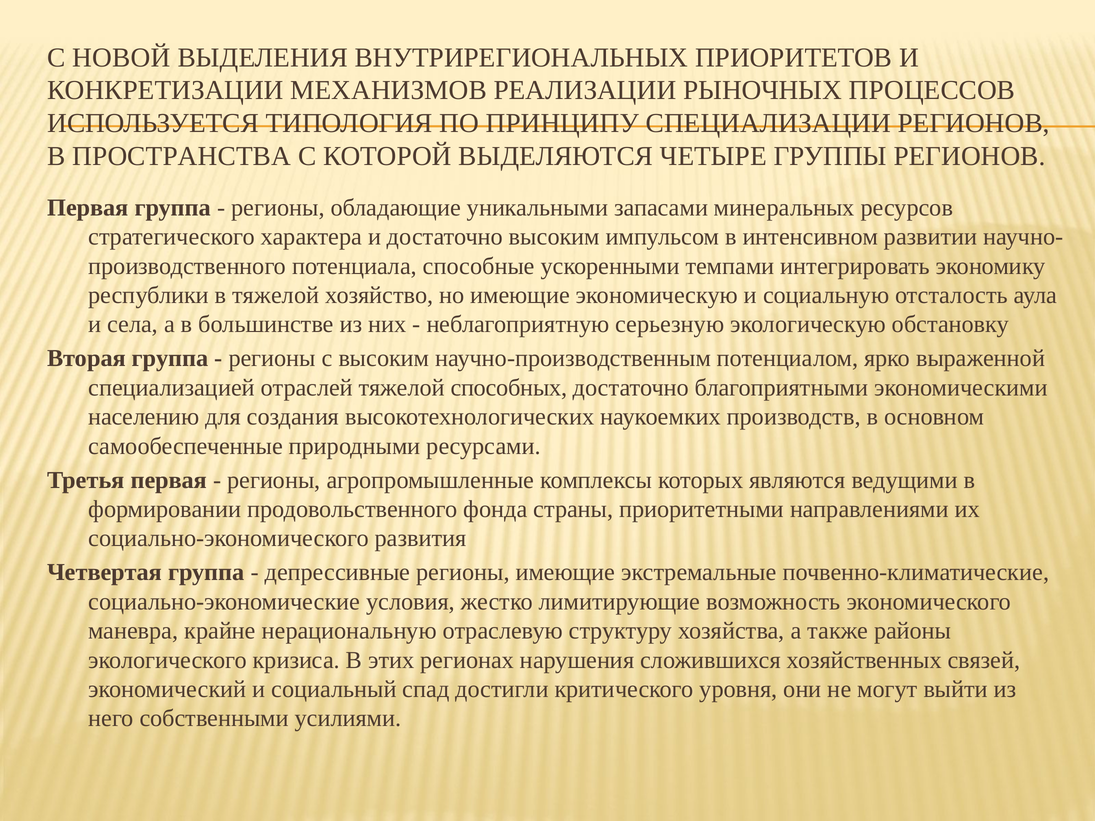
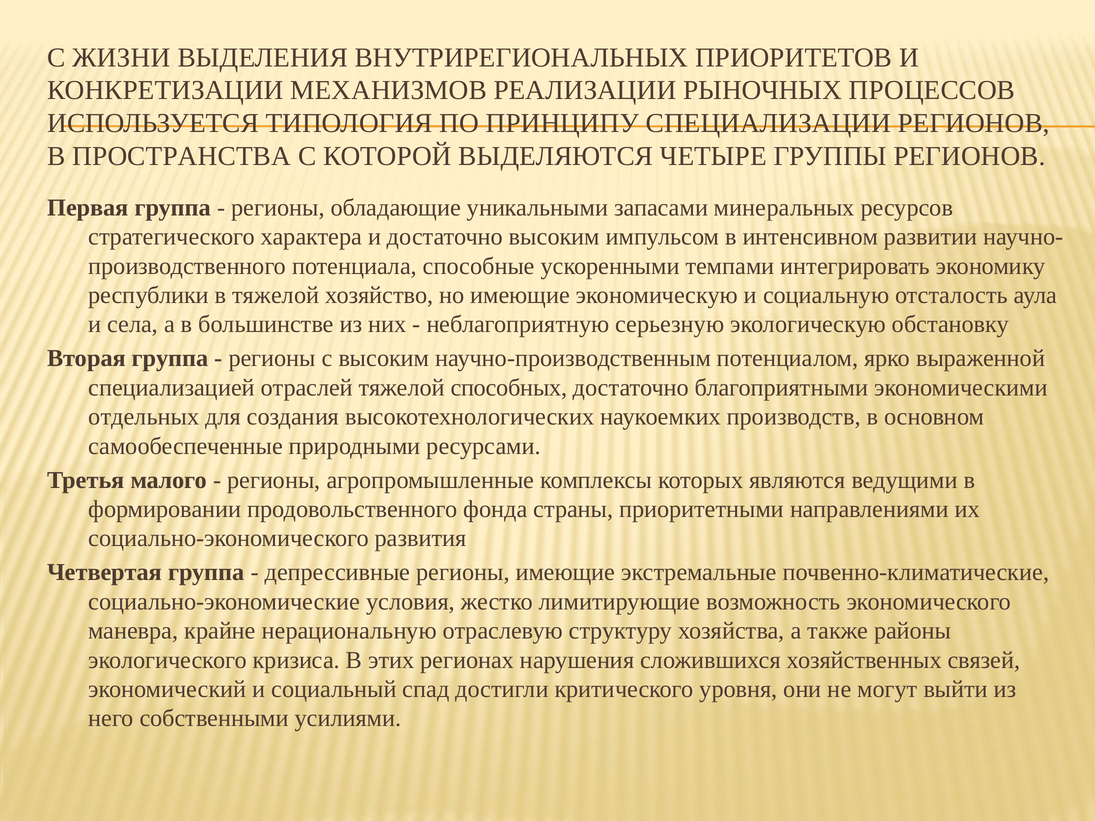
НОВОЙ: НОВОЙ -> ЖИЗНИ
населению: населению -> отдельных
Третья первая: первая -> малого
